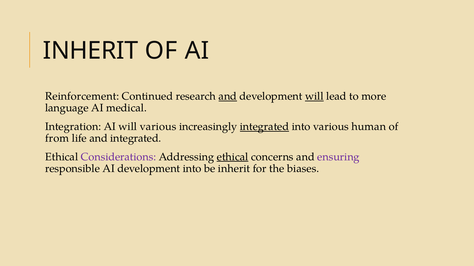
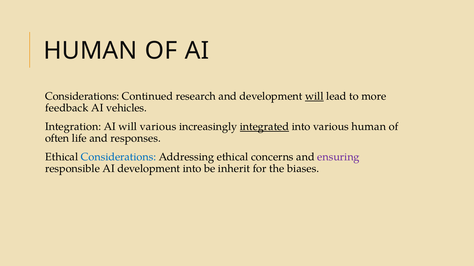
INHERIT at (91, 51): INHERIT -> HUMAN
Reinforcement at (82, 96): Reinforcement -> Considerations
and at (228, 96) underline: present -> none
language: language -> feedback
medical: medical -> vehicles
from: from -> often
and integrated: integrated -> responses
Considerations at (118, 157) colour: purple -> blue
ethical at (233, 157) underline: present -> none
